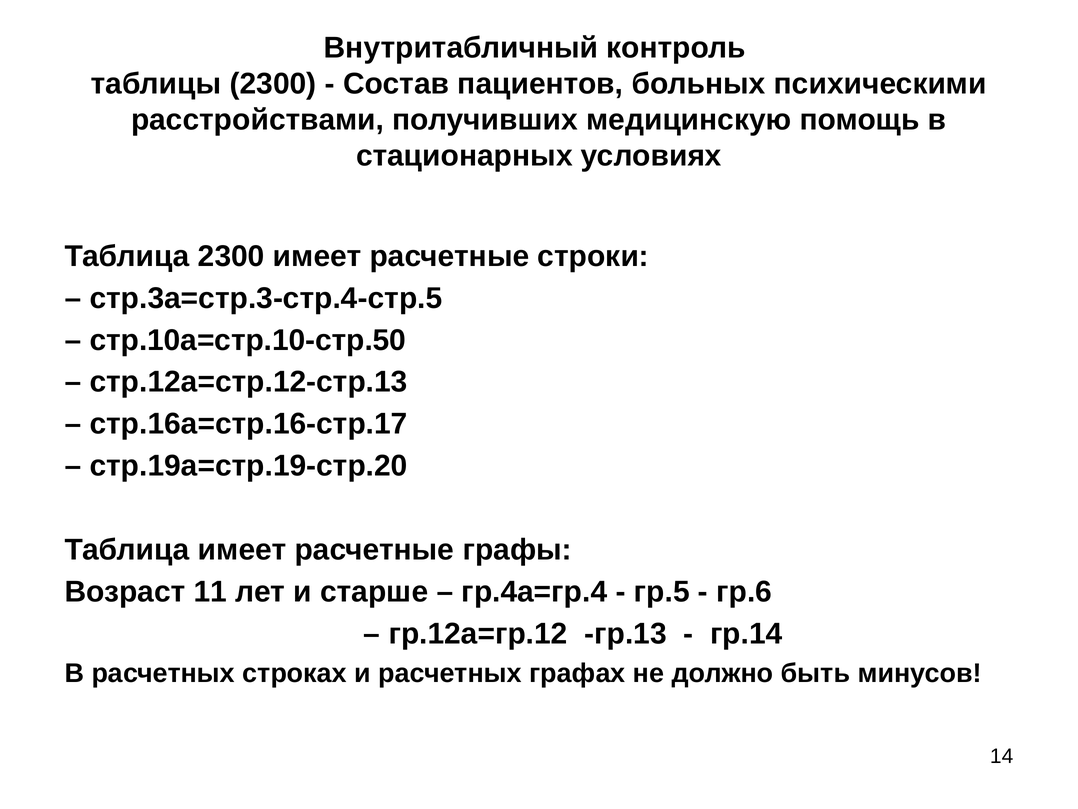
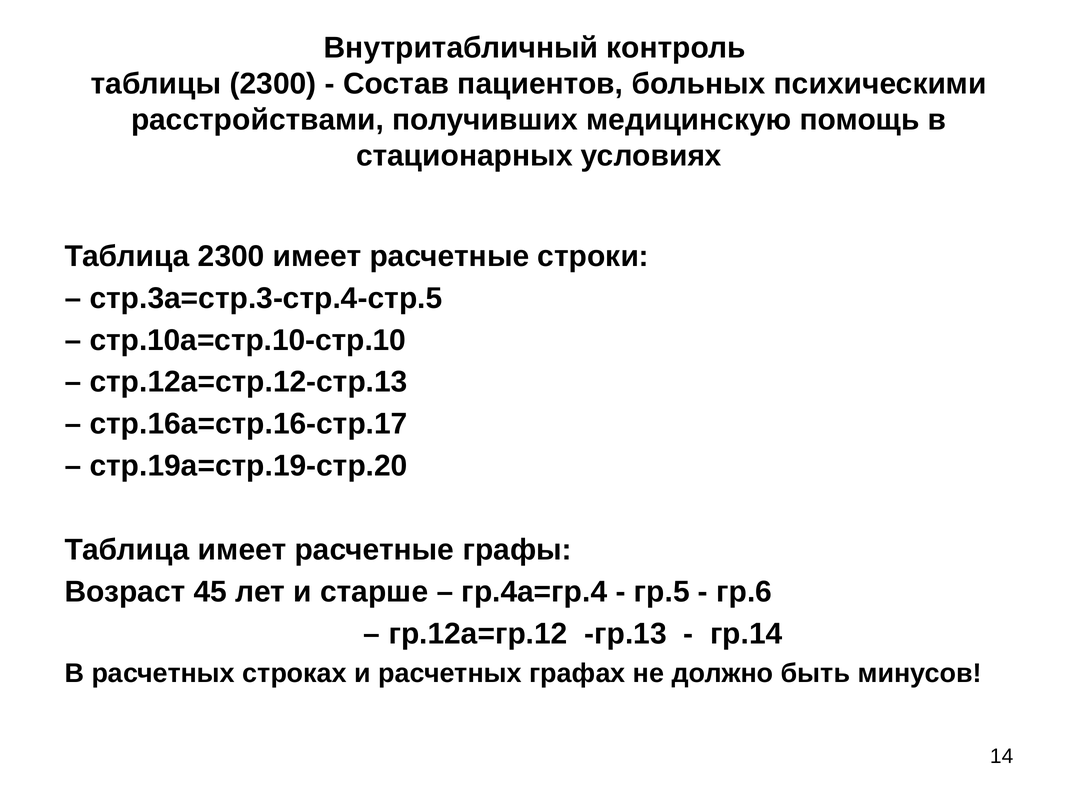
стр.10а=стр.10-стр.50: стр.10а=стр.10-стр.50 -> стр.10а=стр.10-стр.10
11: 11 -> 45
